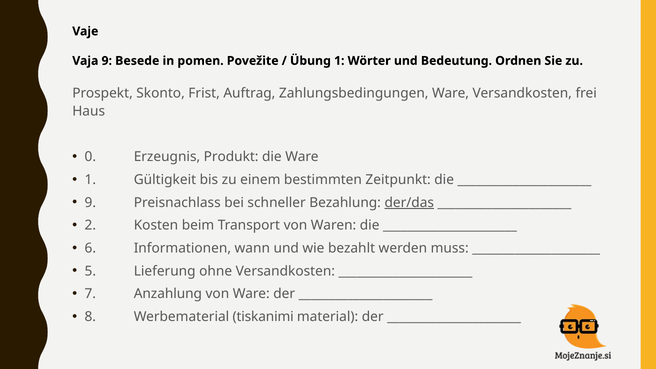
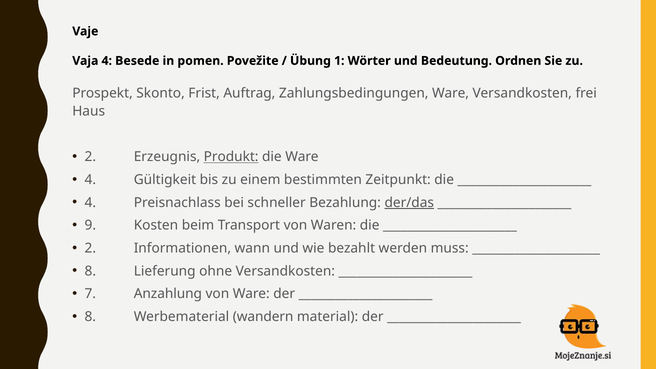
Vaja 9: 9 -> 4
0 at (90, 157): 0 -> 2
Produkt underline: none -> present
1 at (90, 180): 1 -> 4
9 at (90, 203): 9 -> 4
2: 2 -> 9
6 at (90, 248): 6 -> 2
5 at (90, 271): 5 -> 8
tiskanimi: tiskanimi -> wandern
